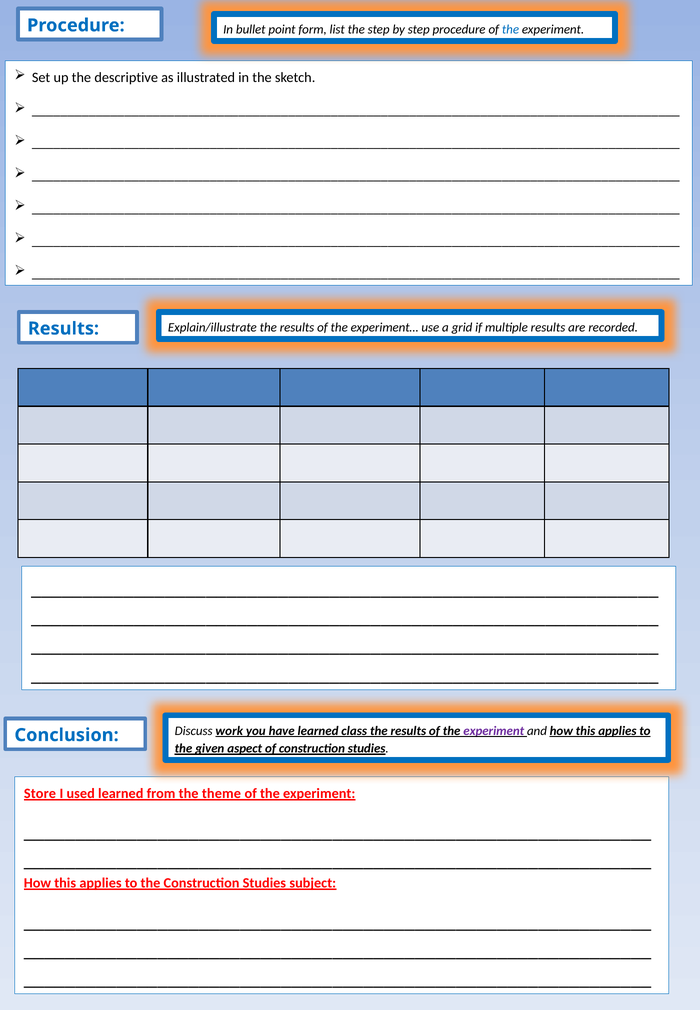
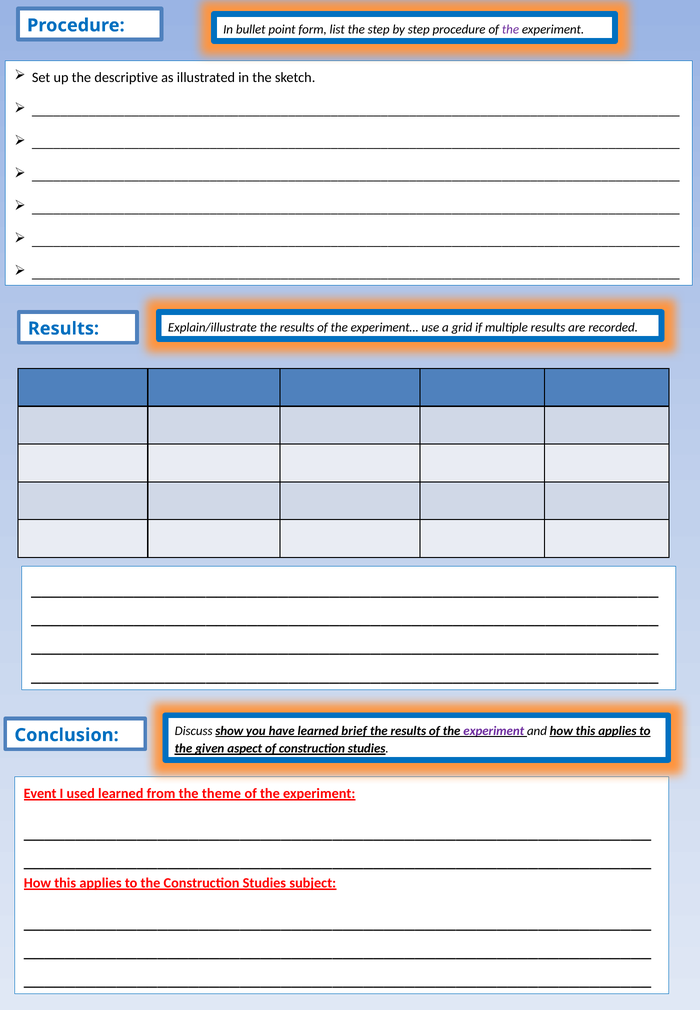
the at (510, 30) colour: blue -> purple
work: work -> show
class: class -> brief
Store: Store -> Event
